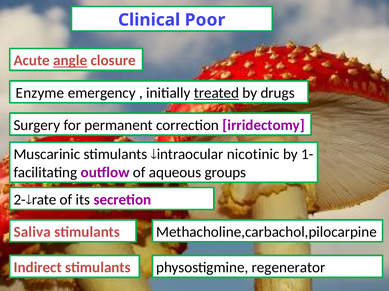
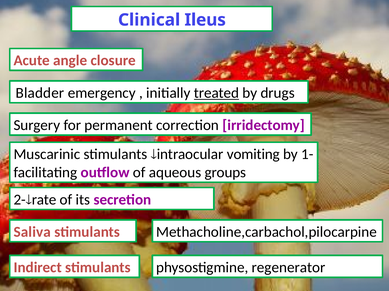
Poor: Poor -> Ileus
angle underline: present -> none
Enzyme: Enzyme -> Bladder
nicotinic: nicotinic -> vomiting
